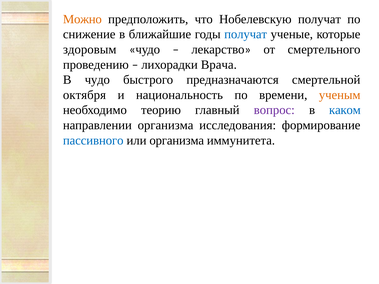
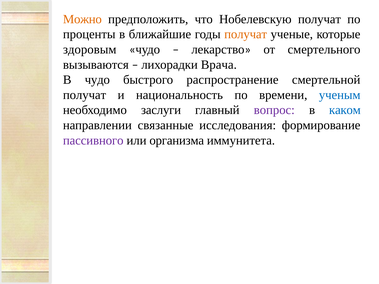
снижение: снижение -> проценты
получат at (246, 34) colour: blue -> orange
проведению: проведению -> вызываются
предназначаются: предназначаются -> распространение
октября at (84, 95): октября -> получат
ученым colour: orange -> blue
теорию: теорию -> заслуги
направлении организма: организма -> связанные
пассивного colour: blue -> purple
